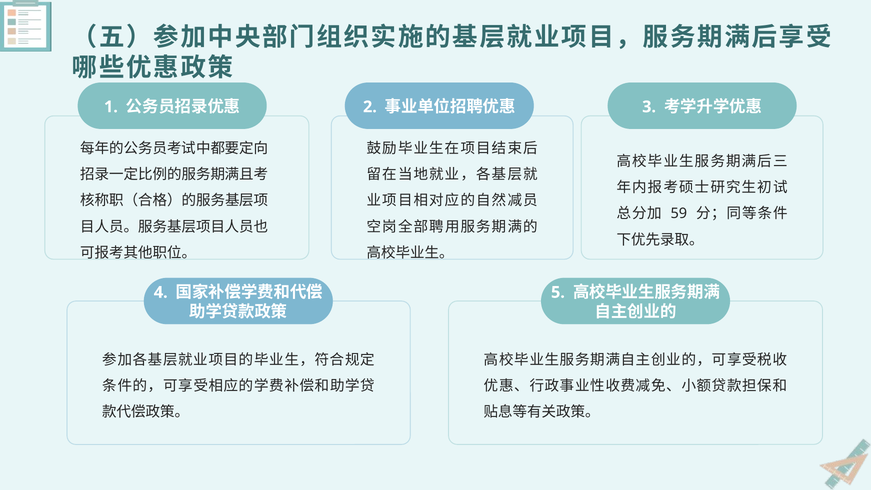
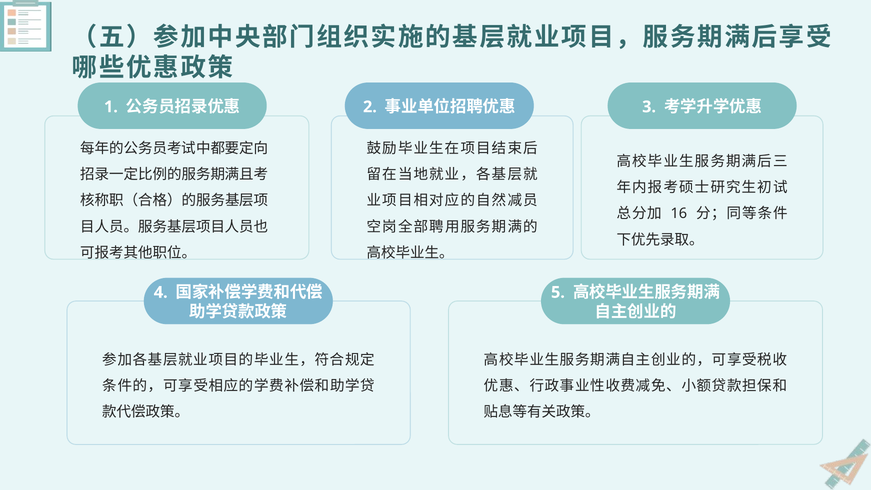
59: 59 -> 16
